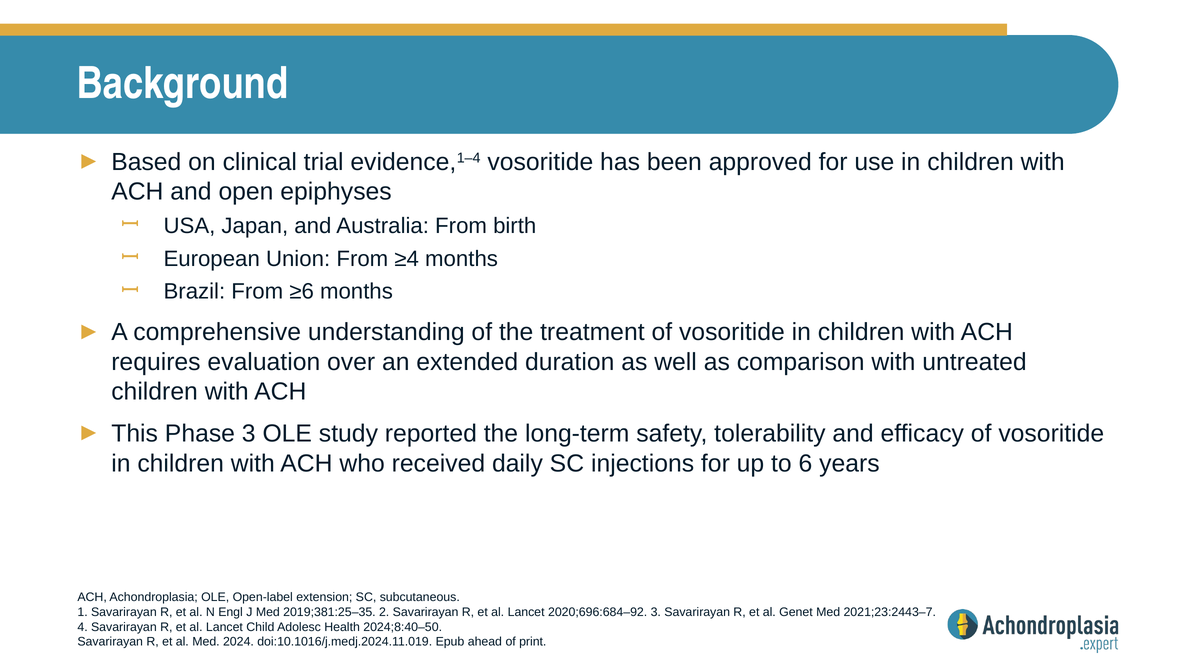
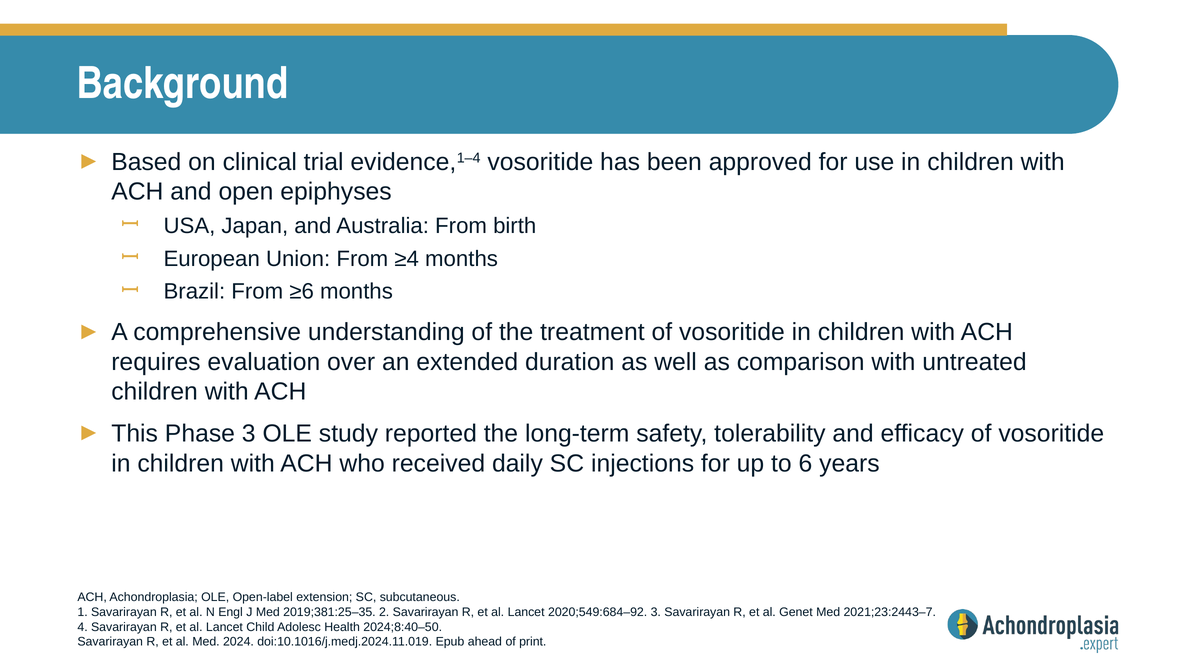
2020;696:684–92: 2020;696:684–92 -> 2020;549:684–92
